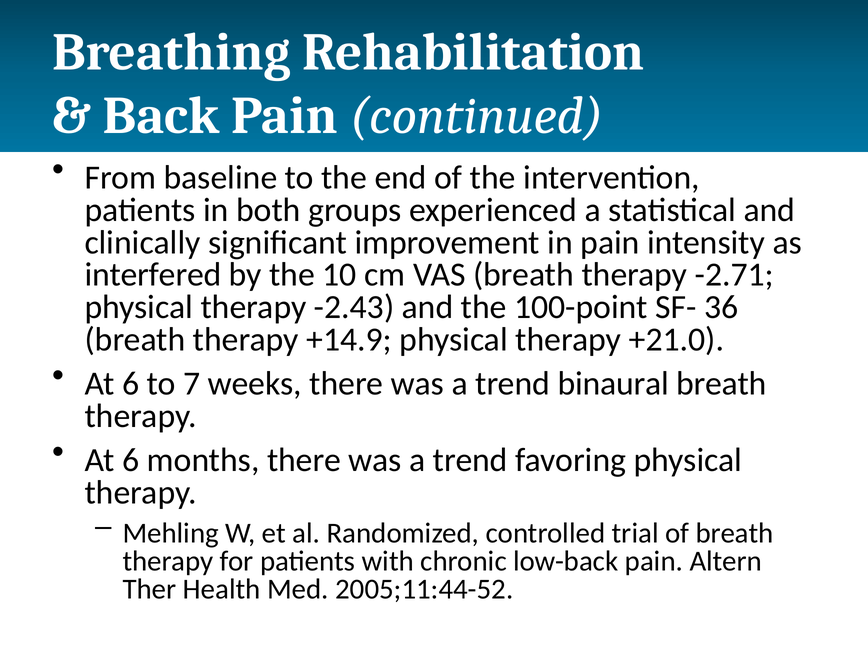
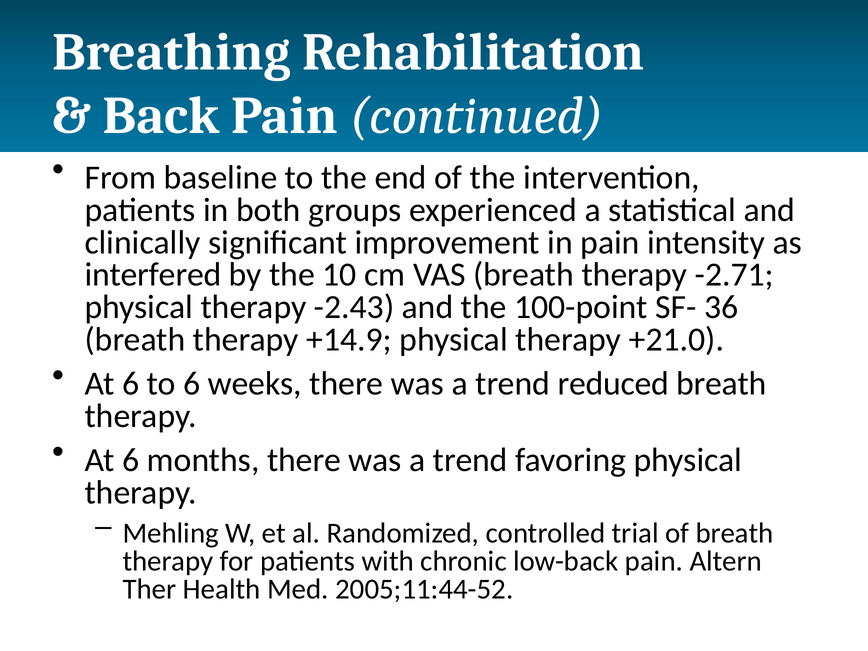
to 7: 7 -> 6
binaural: binaural -> reduced
